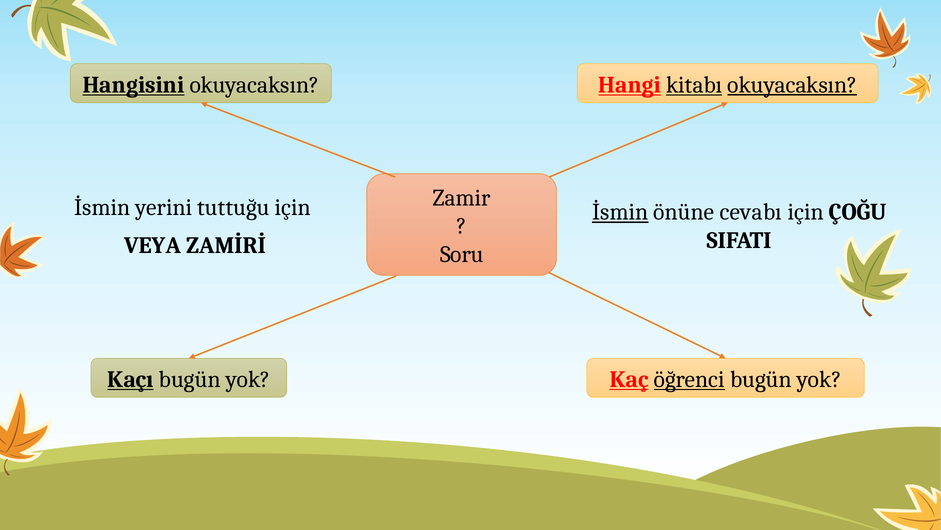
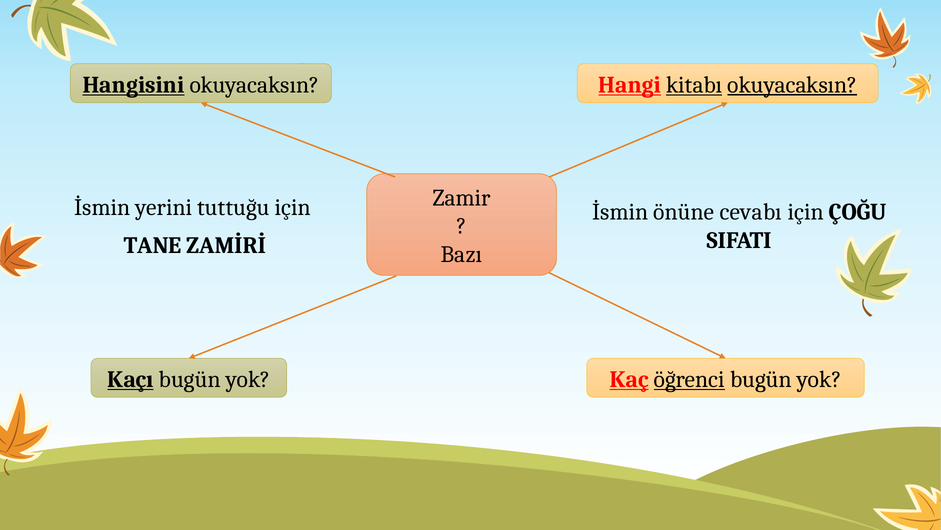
İsmin at (620, 212) underline: present -> none
VEYA: VEYA -> TANE
Soru: Soru -> Bazı
